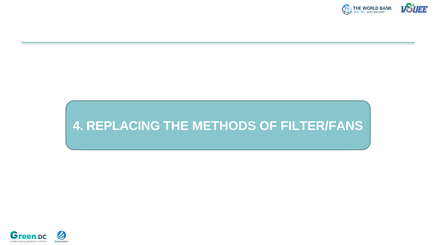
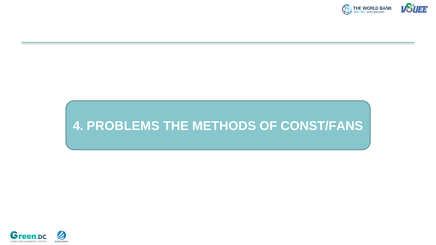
REPLACING: REPLACING -> PROBLEMS
FILTER/FANS: FILTER/FANS -> CONST/FANS
